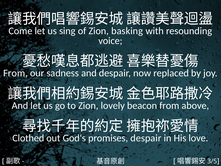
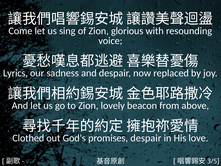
basking: basking -> glorious
From at (15, 73): From -> Lyrics
